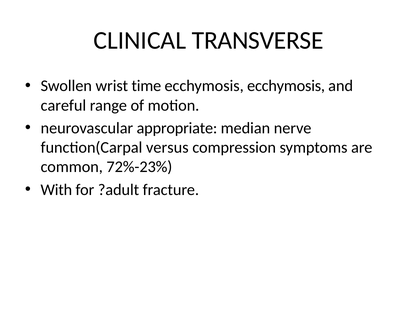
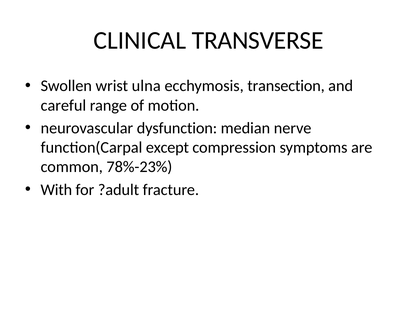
time: time -> ulna
ecchymosis ecchymosis: ecchymosis -> transection
appropriate: appropriate -> dysfunction
versus: versus -> except
72%-23%: 72%-23% -> 78%-23%
